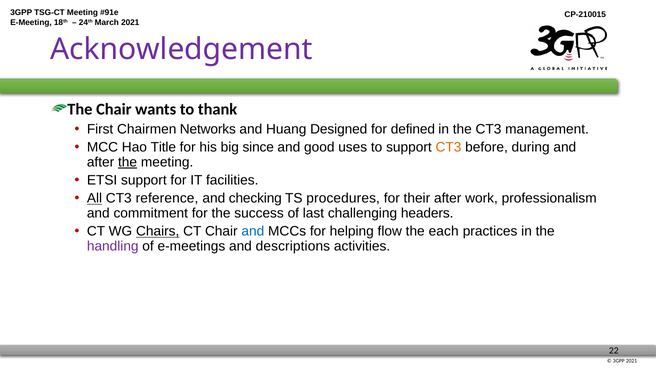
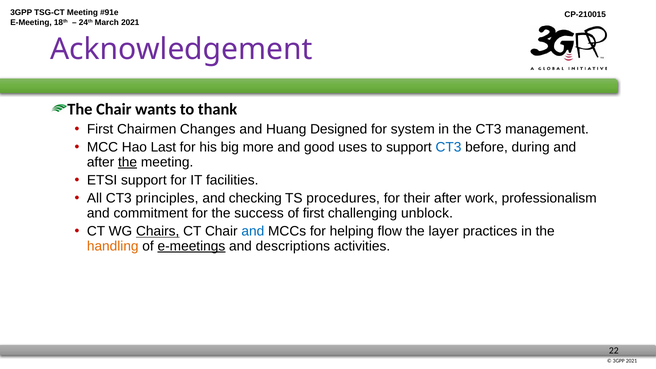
Networks: Networks -> Changes
defined: defined -> system
Title: Title -> Last
since: since -> more
CT3 at (448, 147) colour: orange -> blue
All underline: present -> none
reference: reference -> principles
of last: last -> first
headers: headers -> unblock
each: each -> layer
handling colour: purple -> orange
e-meetings underline: none -> present
